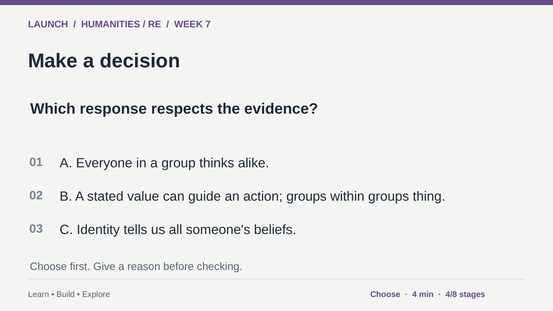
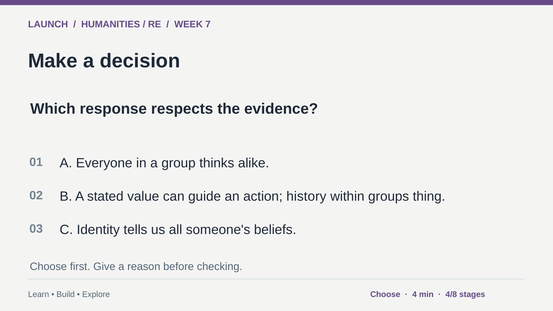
action groups: groups -> history
